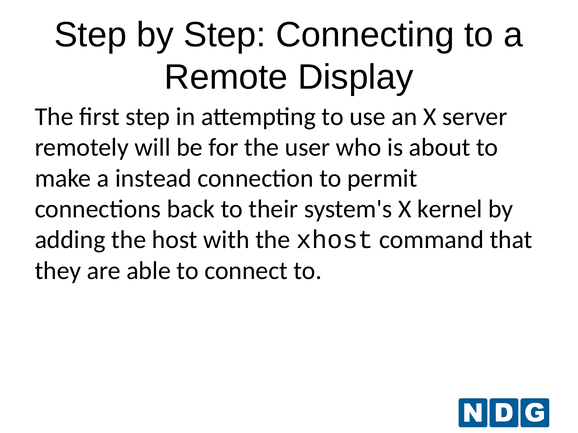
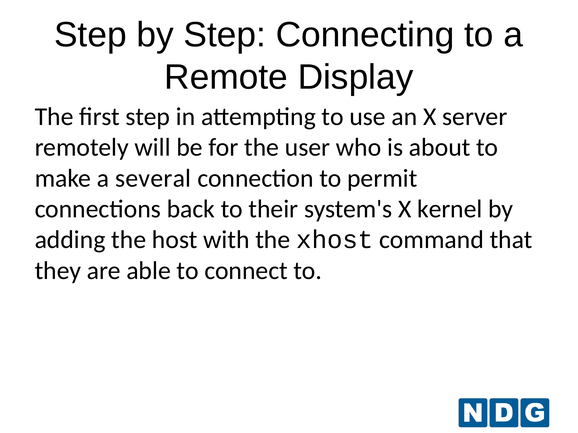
instead: instead -> several
